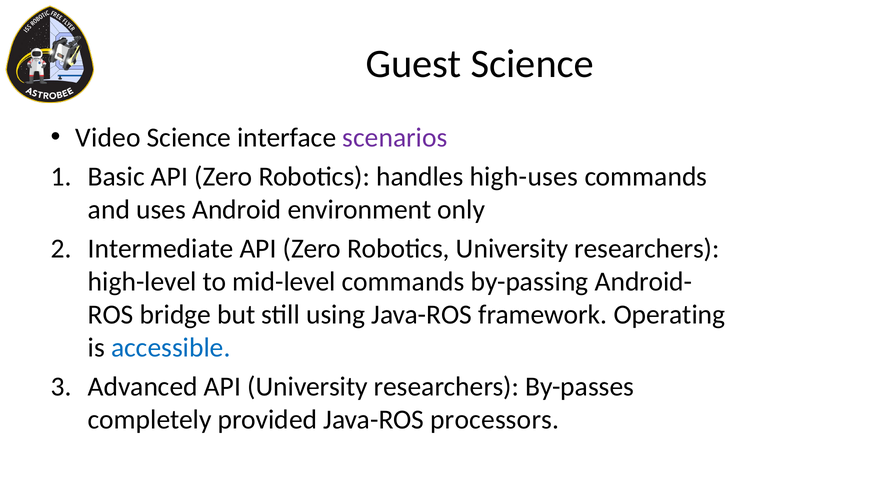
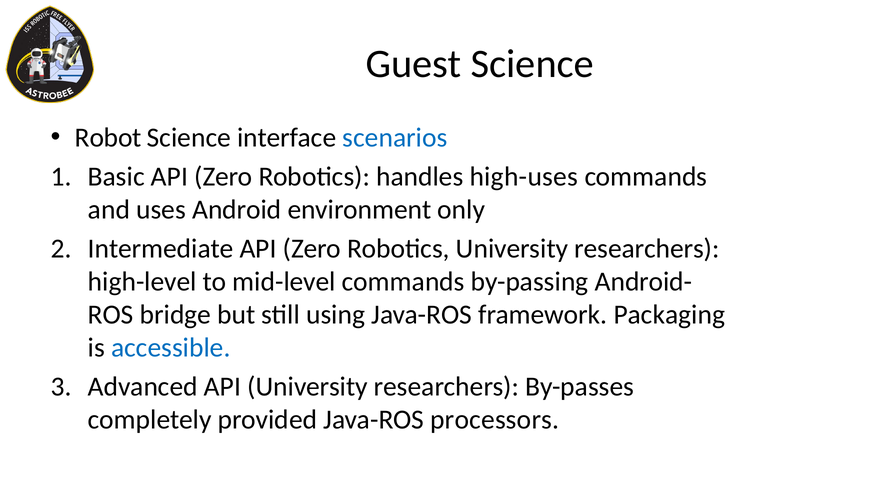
Video: Video -> Robot
scenarios colour: purple -> blue
Operating: Operating -> Packaging
